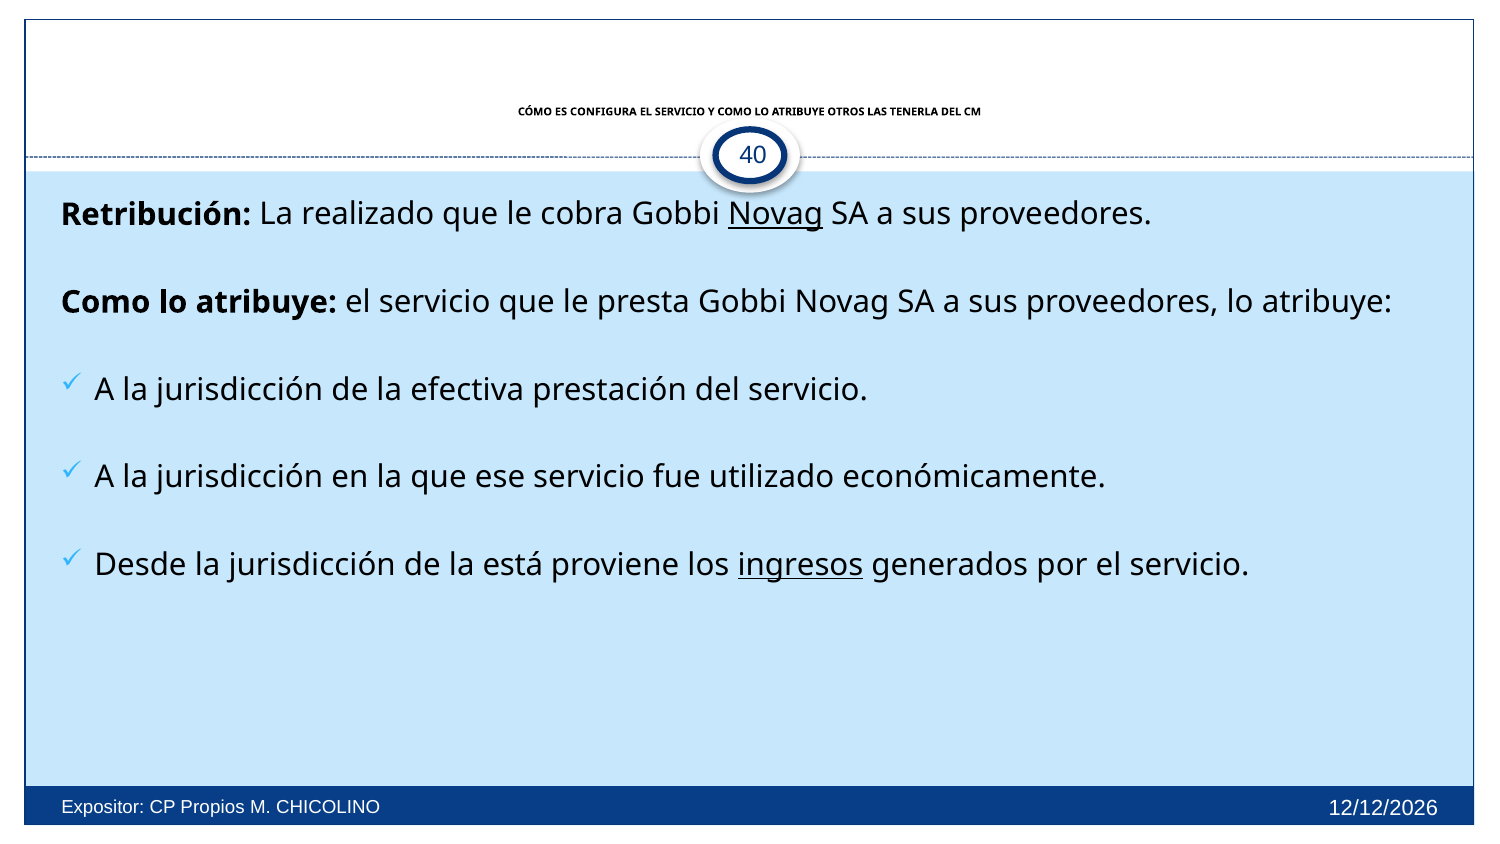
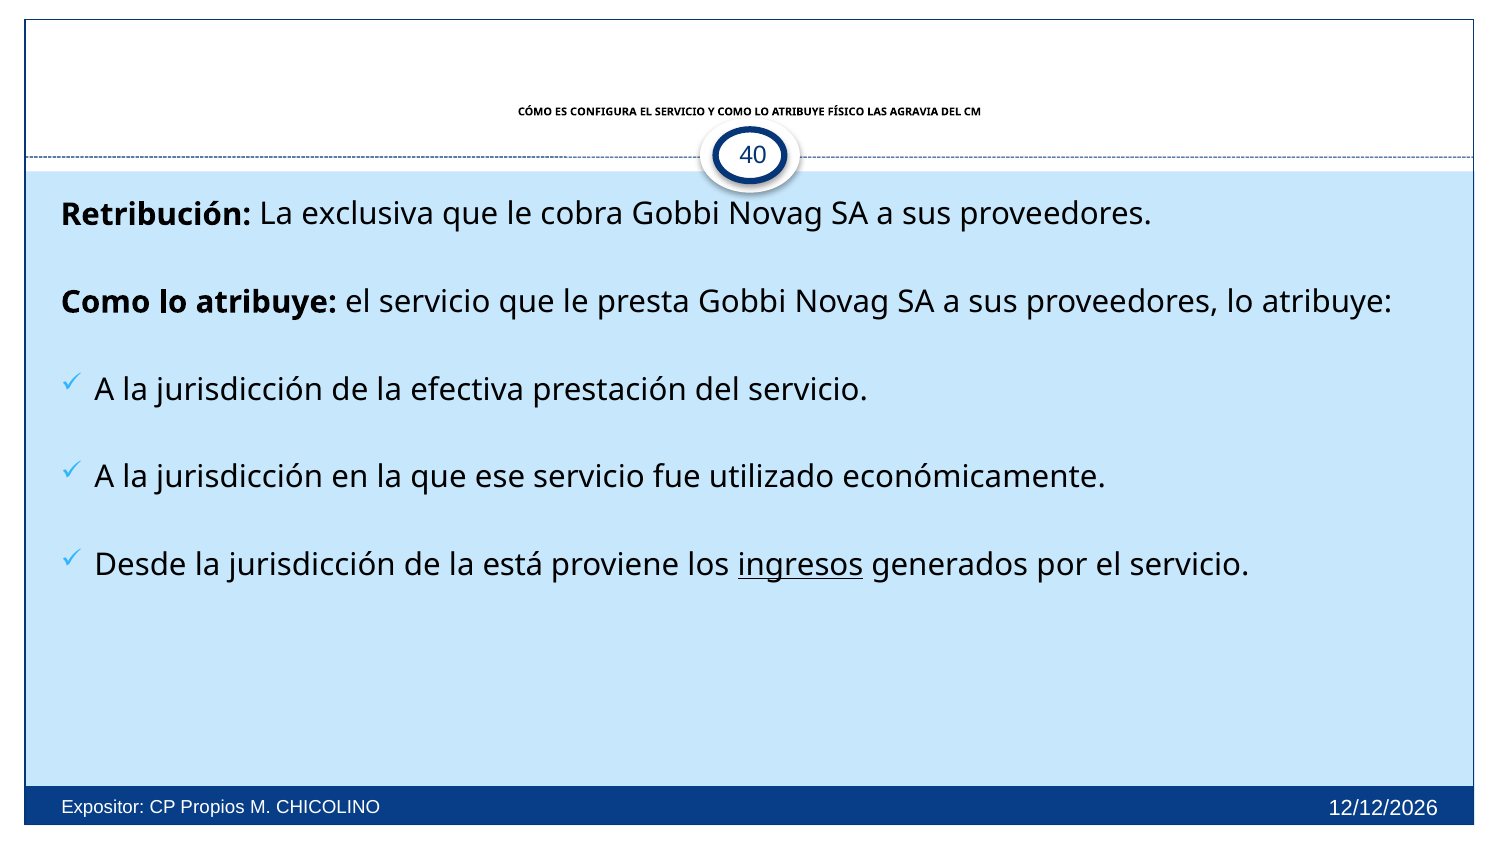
OTROS: OTROS -> FÍSICO
TENERLA: TENERLA -> AGRAVIA
realizado: realizado -> exclusiva
Novag at (776, 215) underline: present -> none
